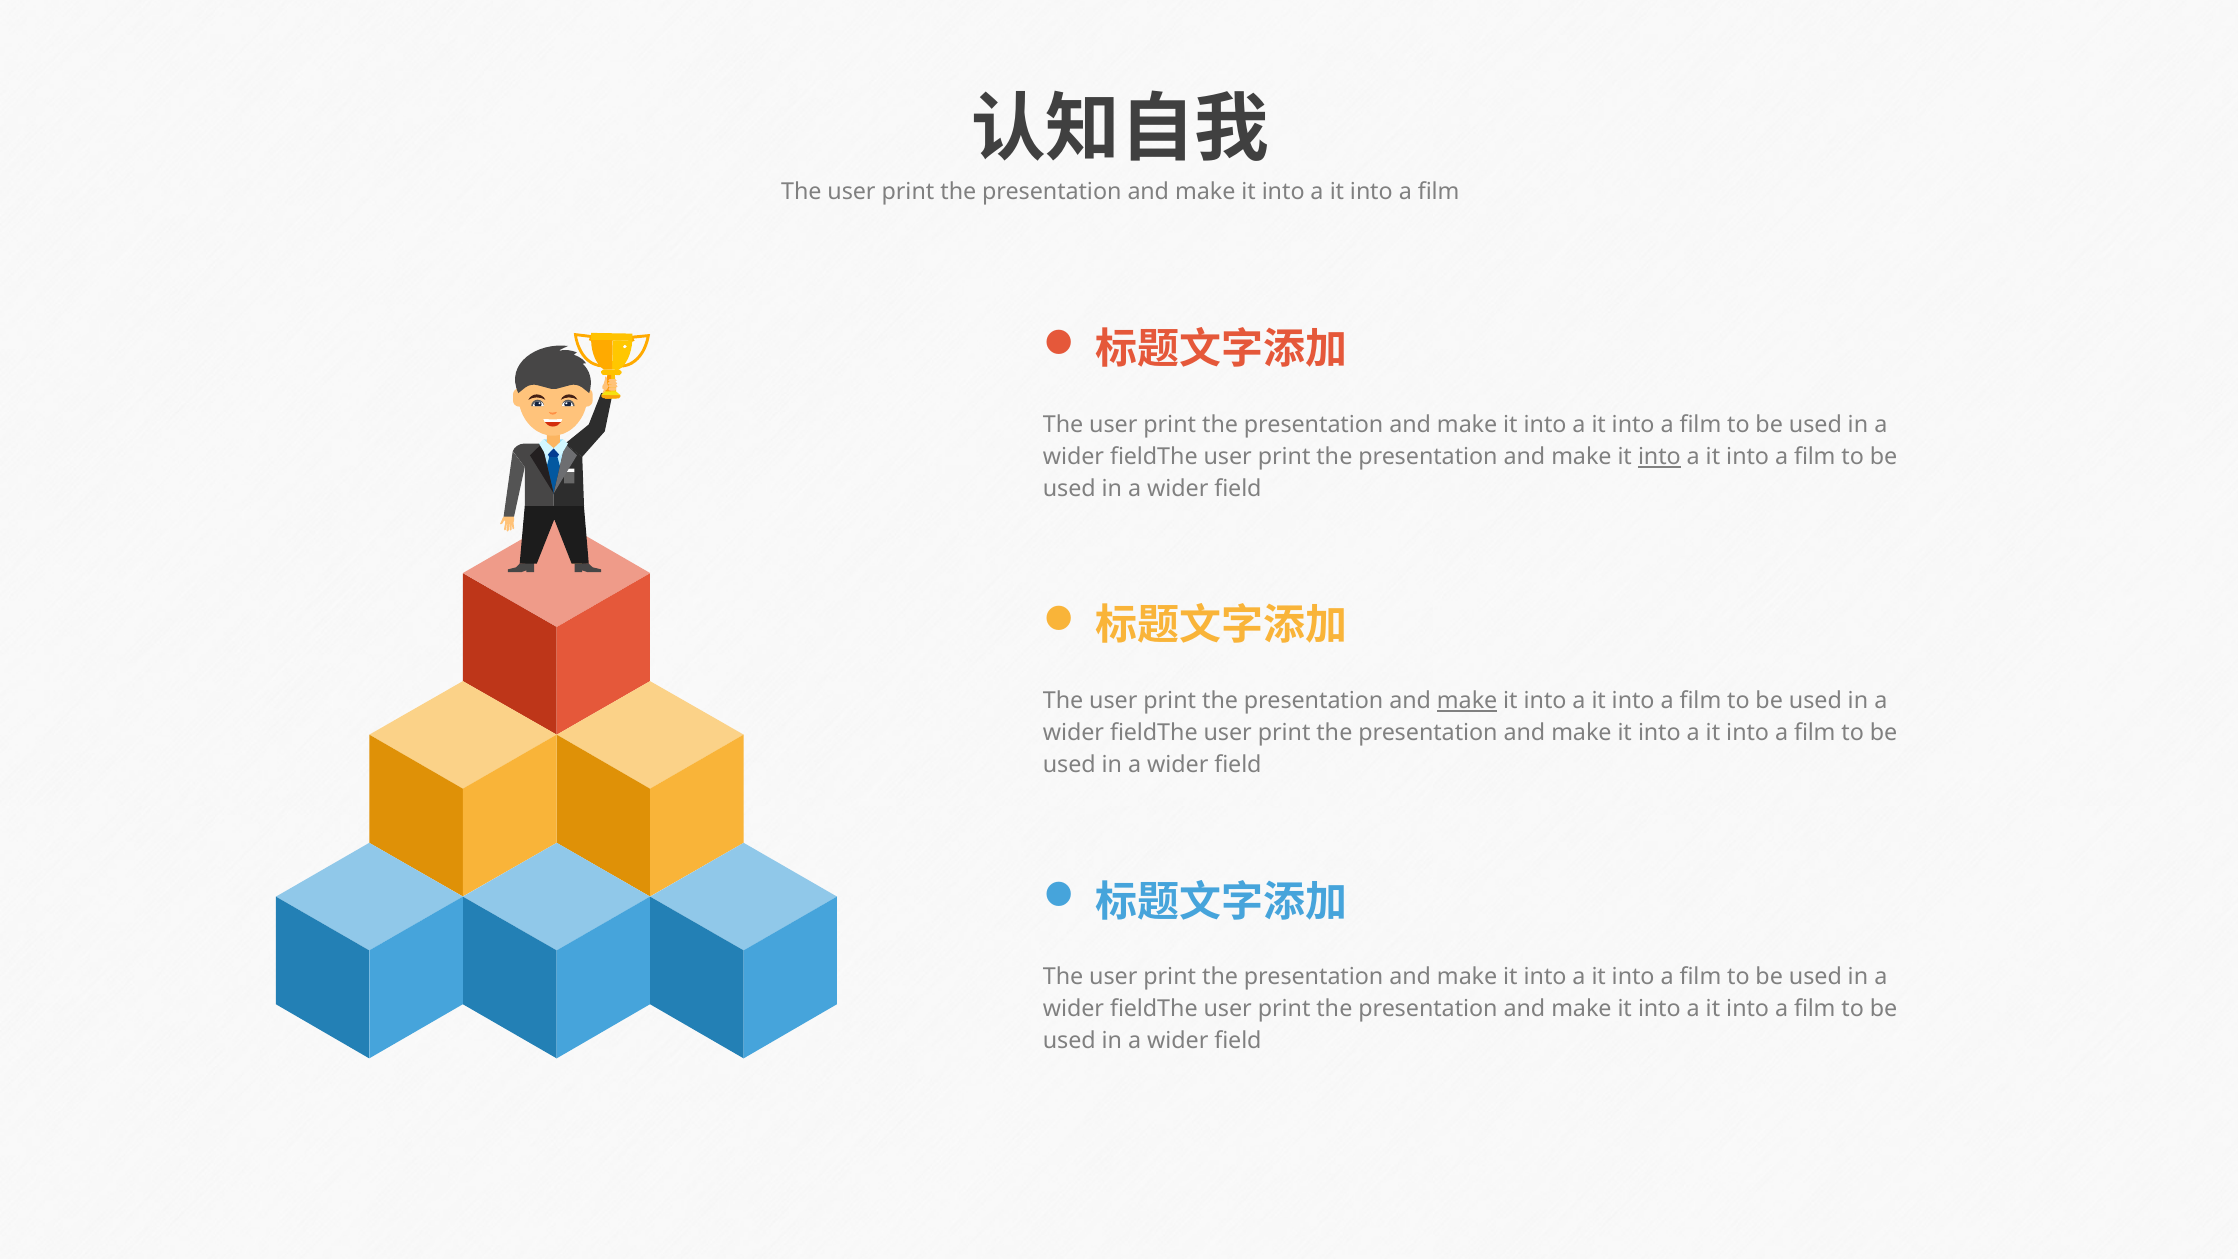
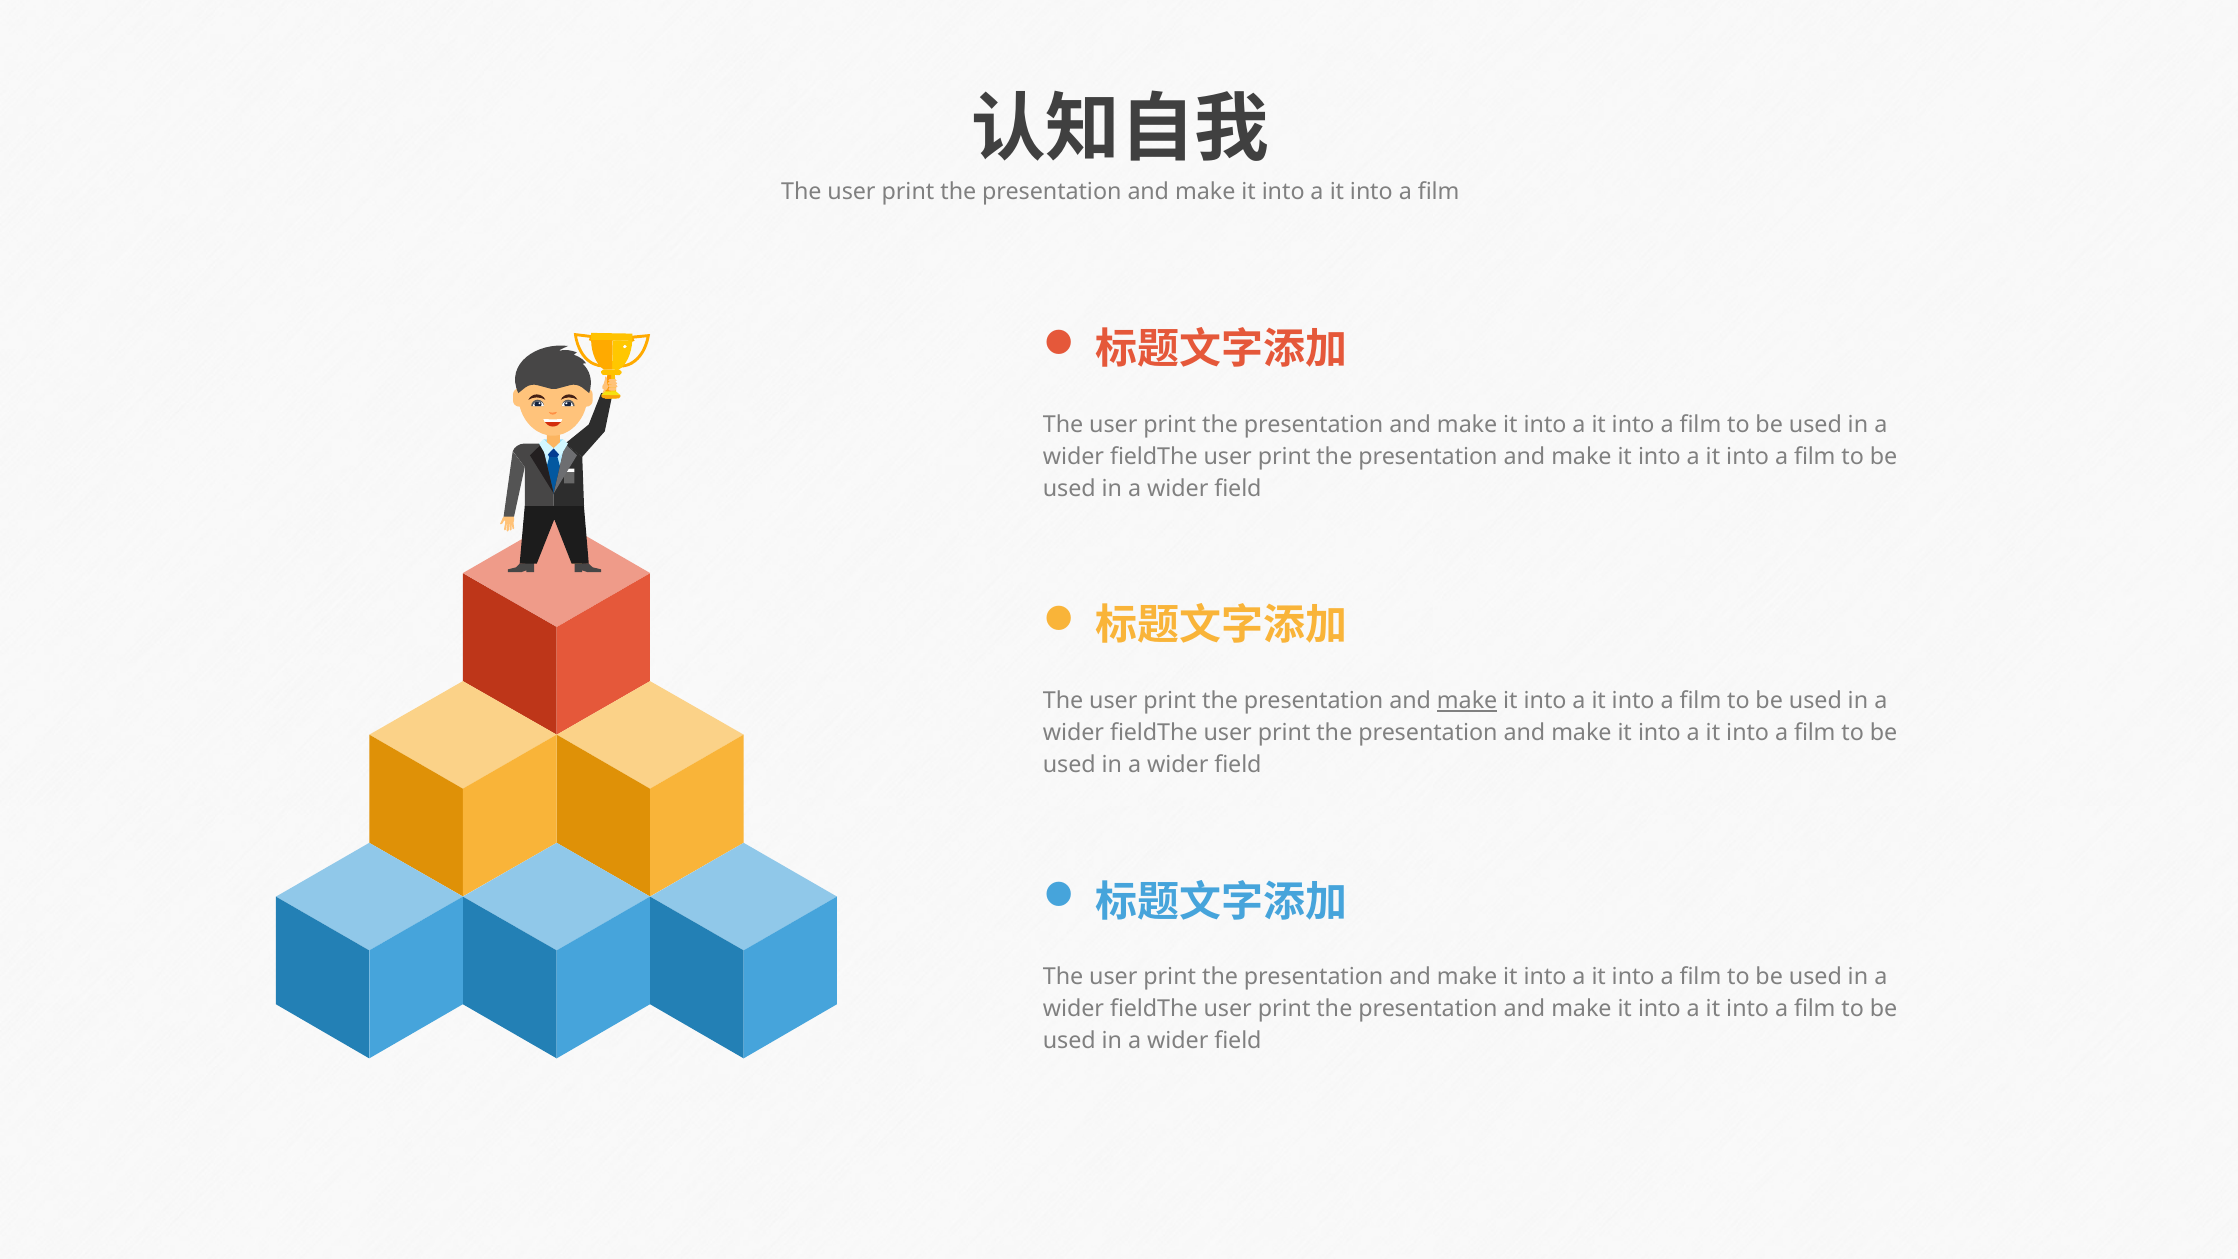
into at (1659, 457) underline: present -> none
